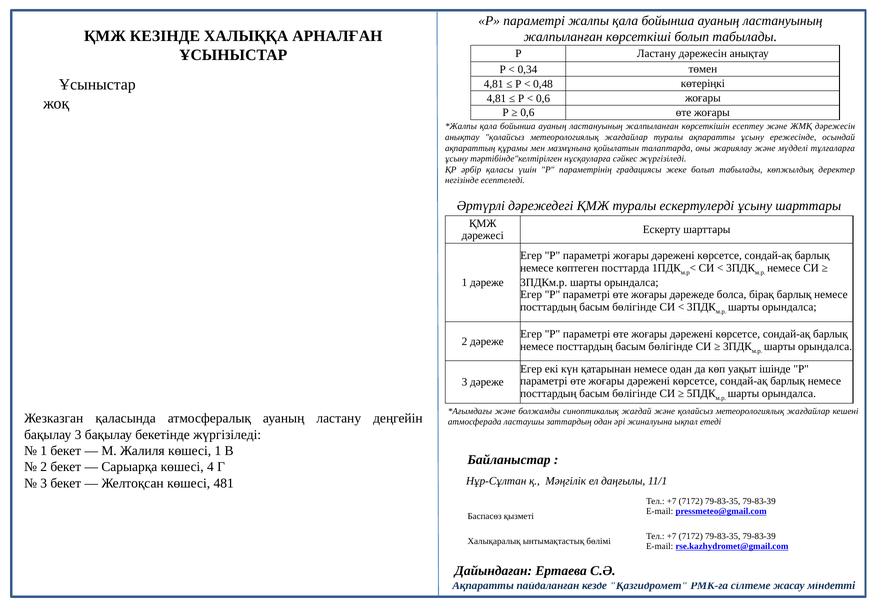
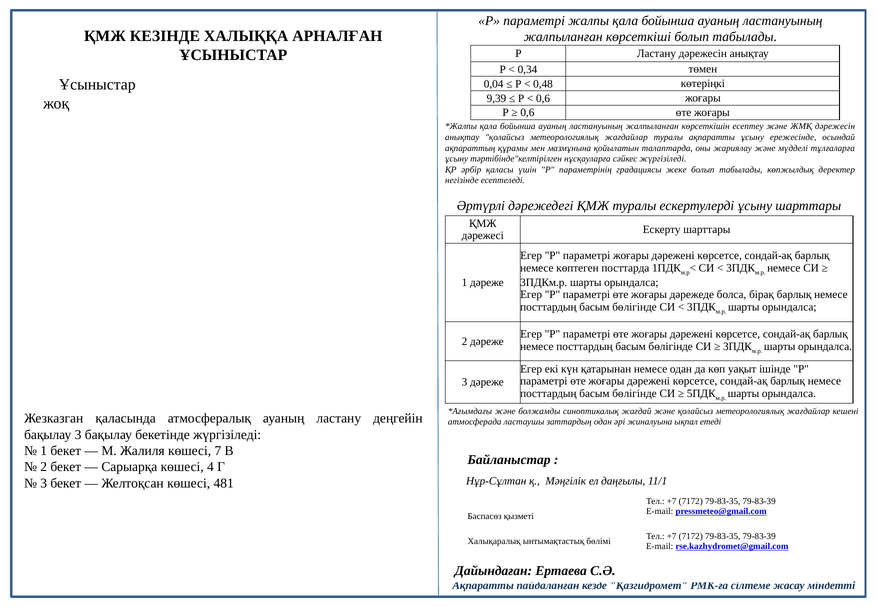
4,81 at (494, 84): 4,81 -> 0,04
4,81 at (496, 98): 4,81 -> 9,39
көшесі 1: 1 -> 7
